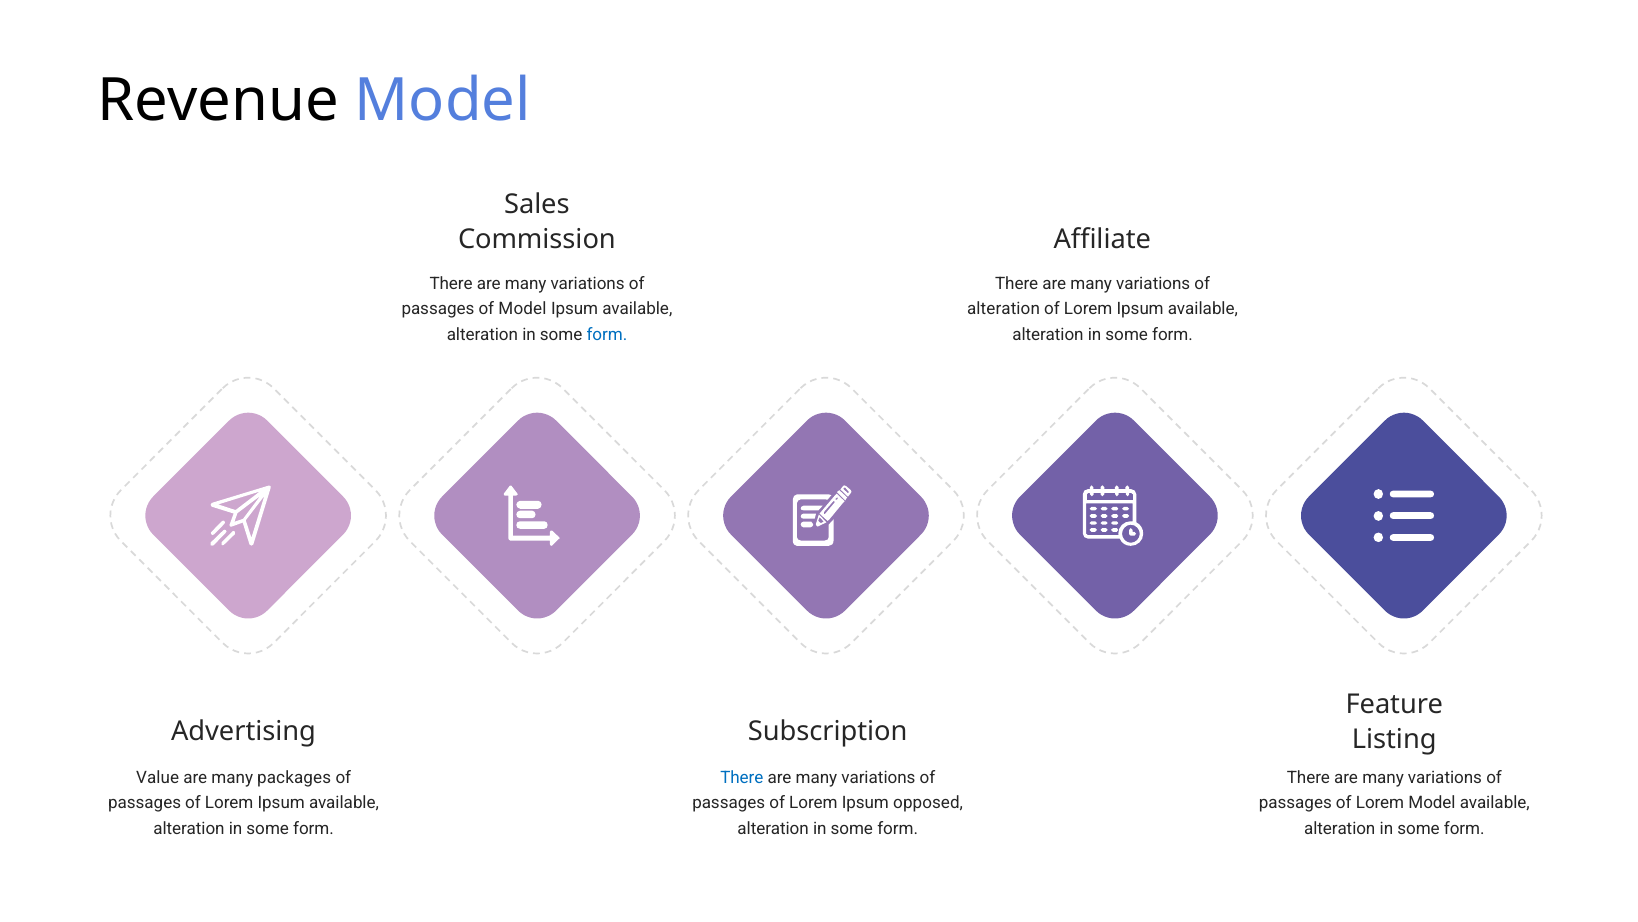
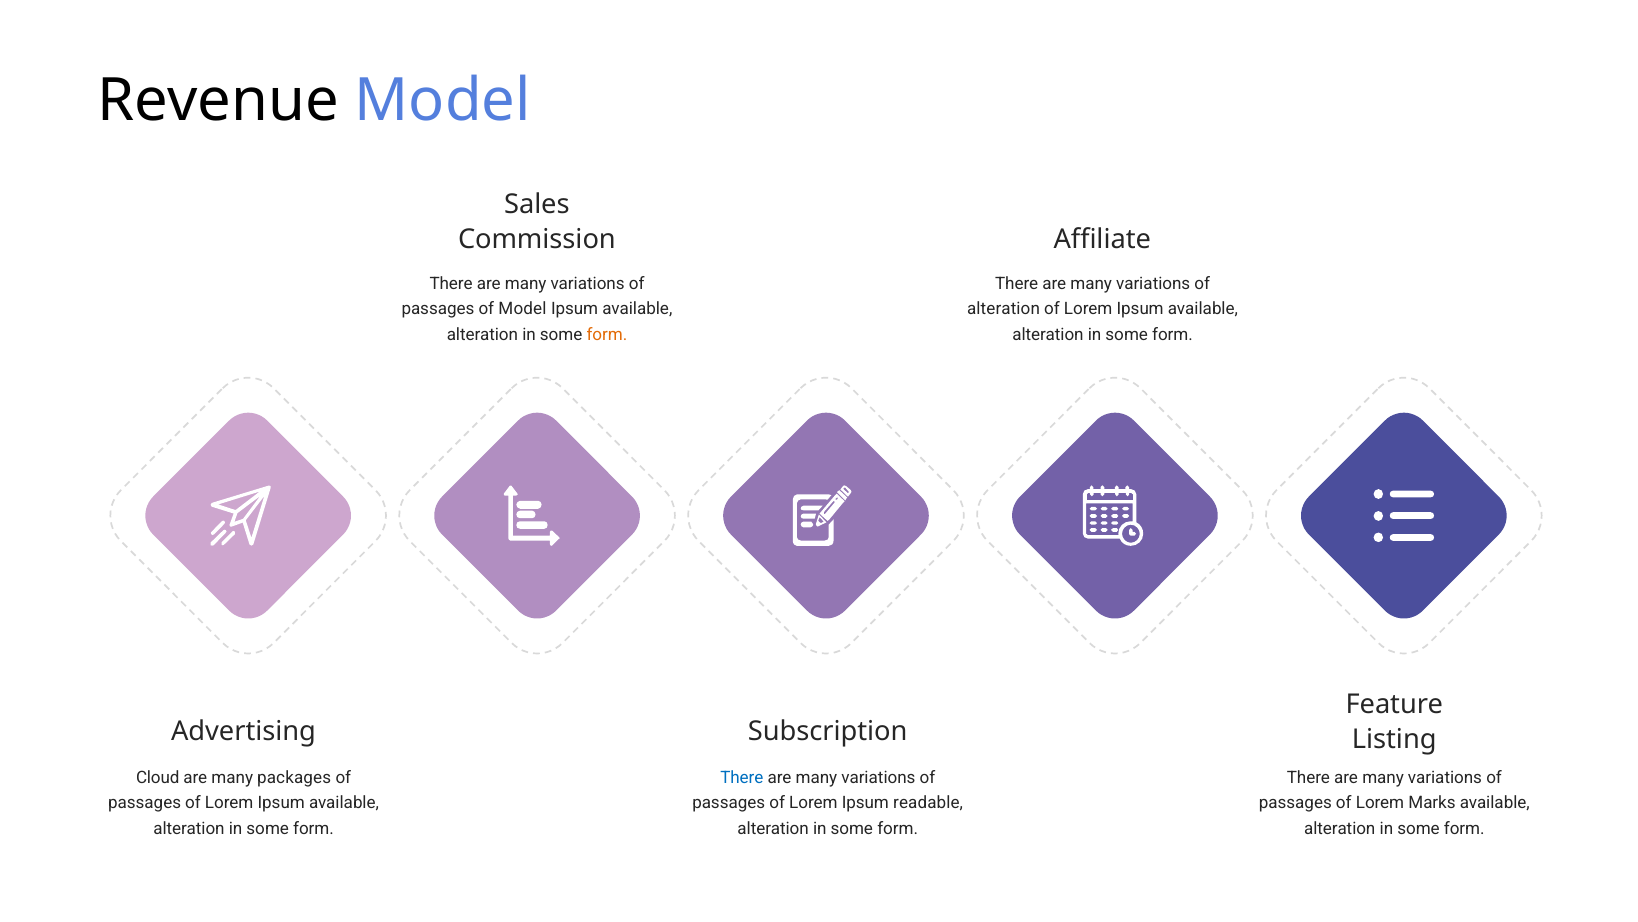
form at (607, 335) colour: blue -> orange
Value: Value -> Cloud
opposed: opposed -> readable
Lorem Model: Model -> Marks
